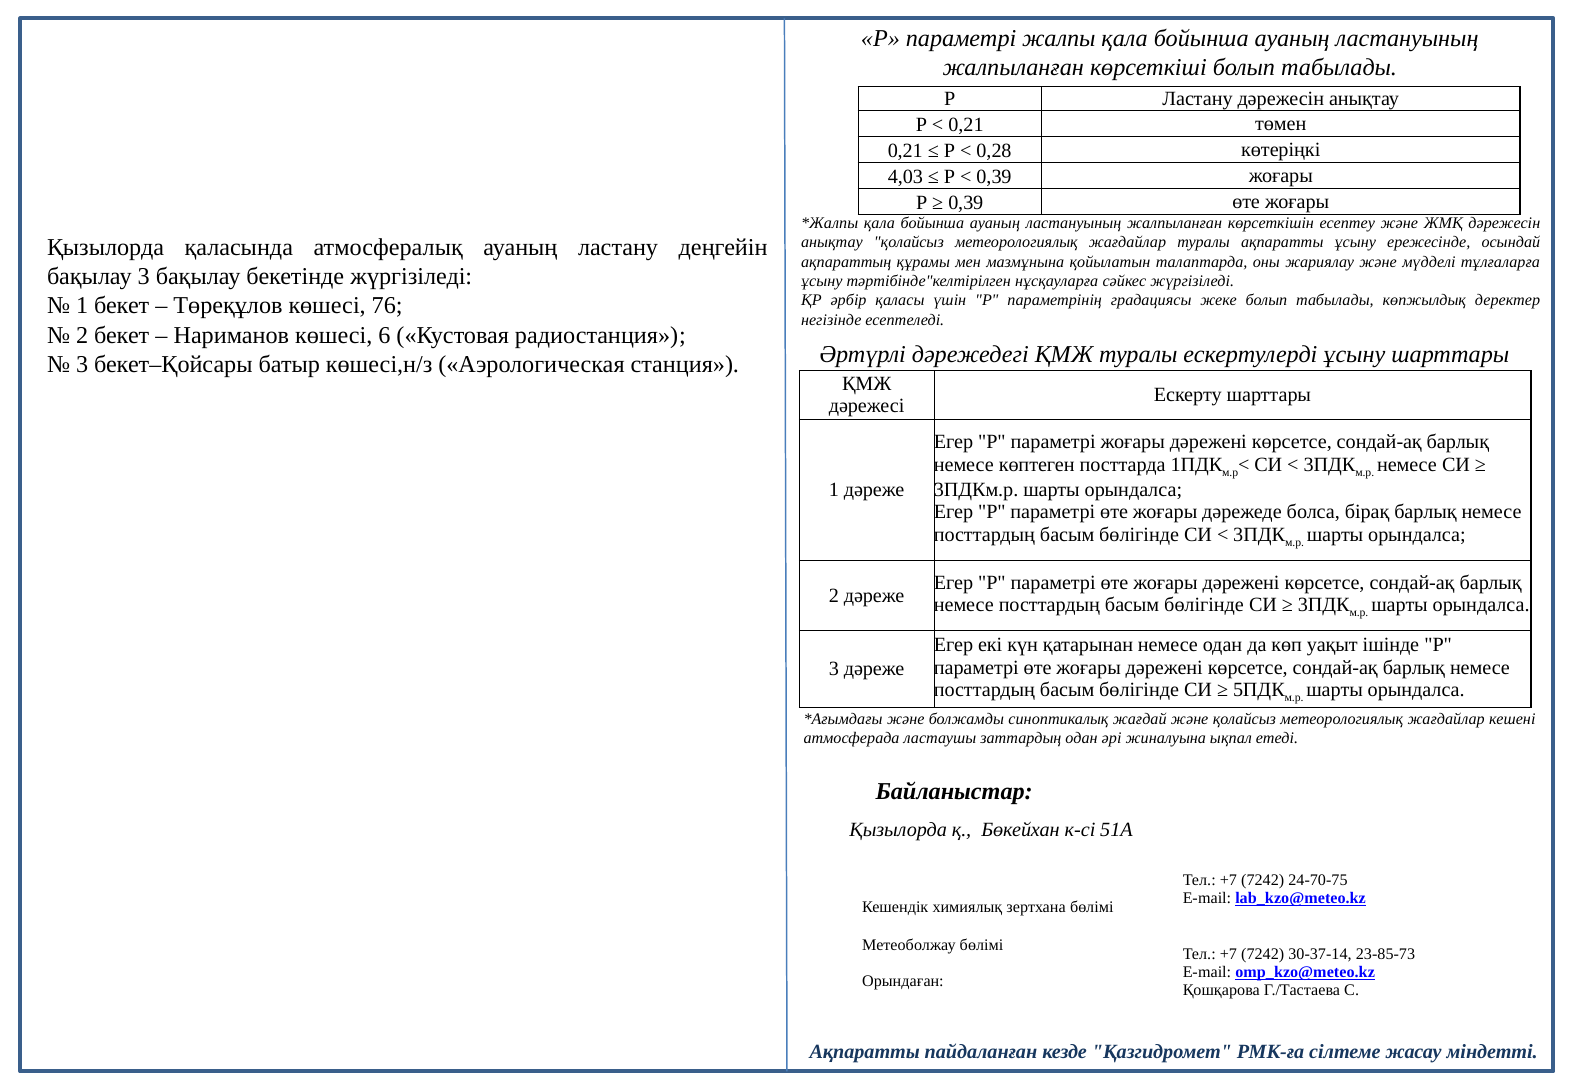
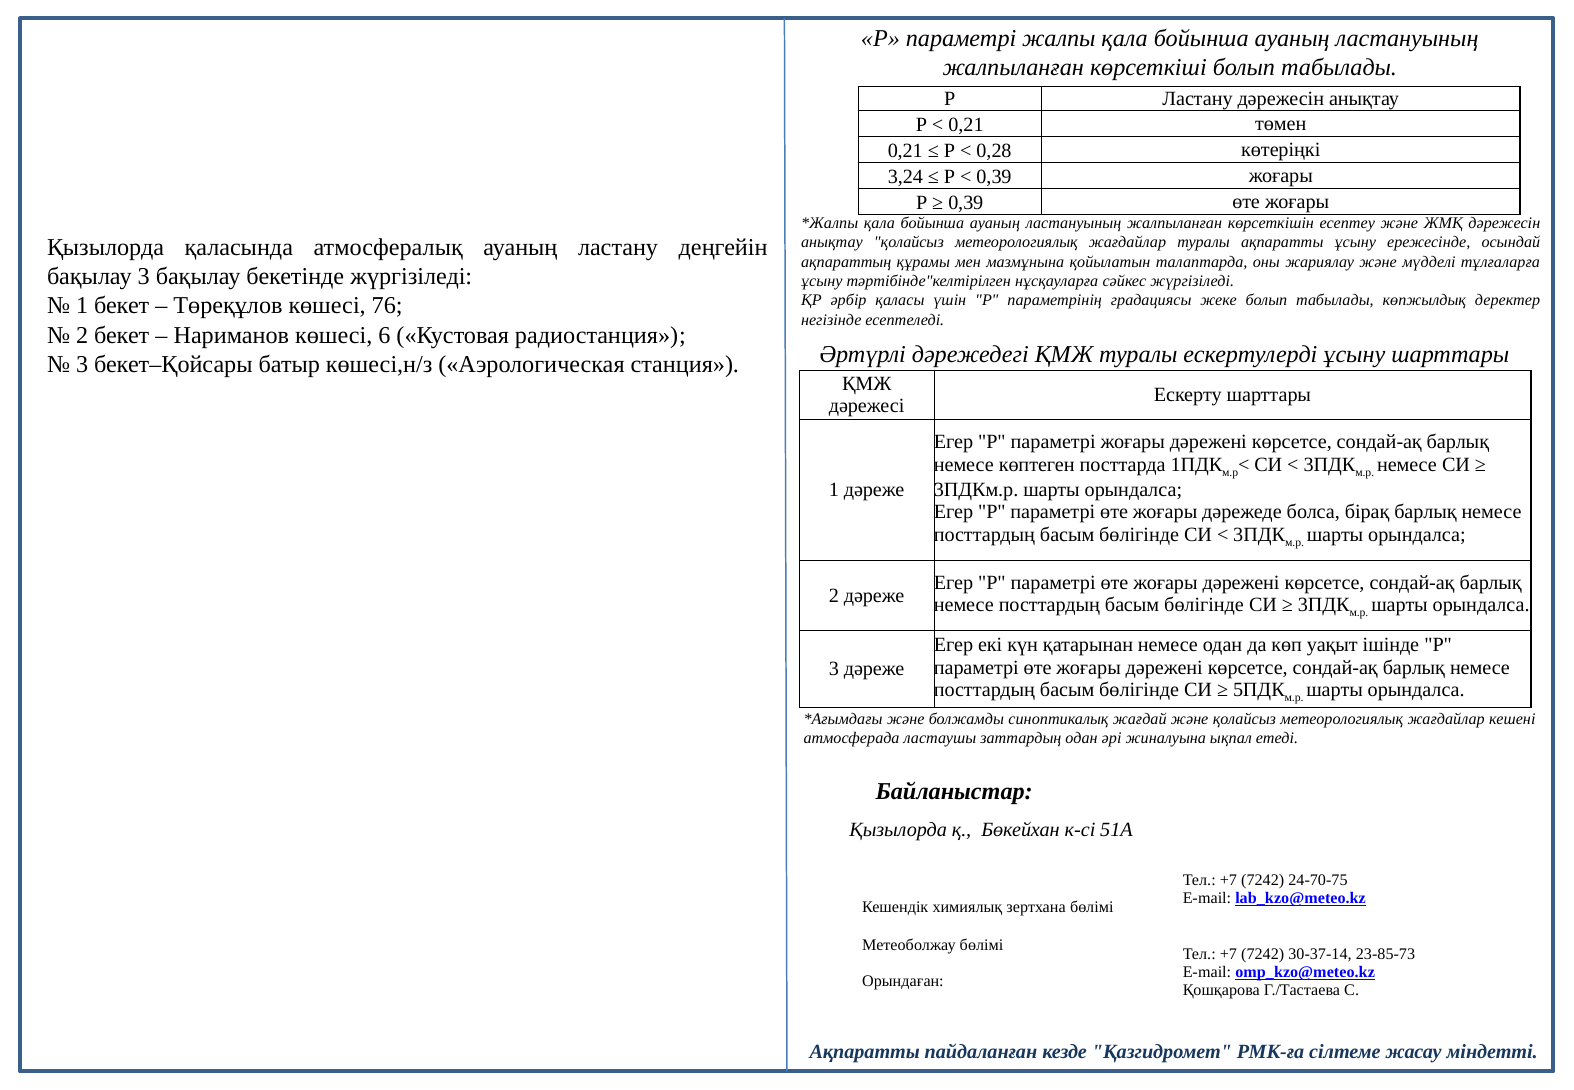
4,03: 4,03 -> 3,24
